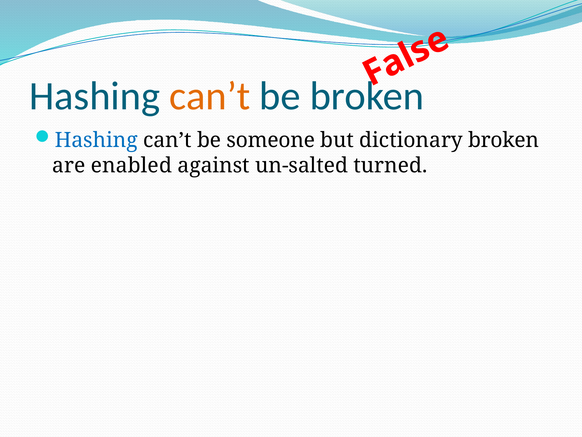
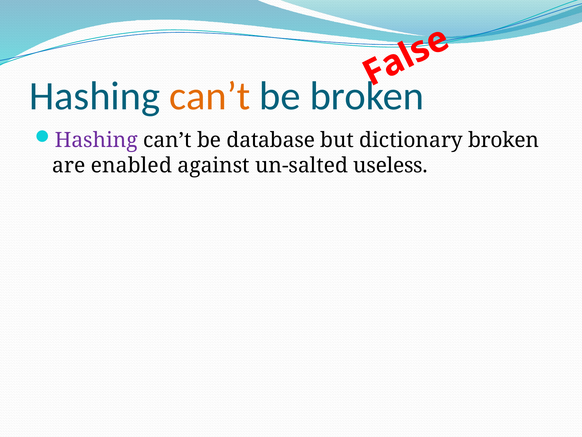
Hashing at (96, 140) colour: blue -> purple
someone: someone -> database
turned: turned -> useless
